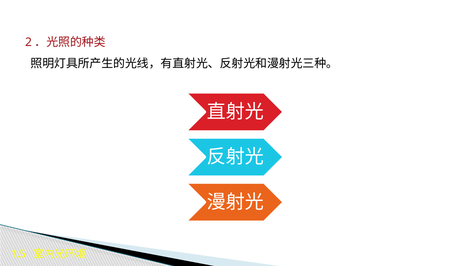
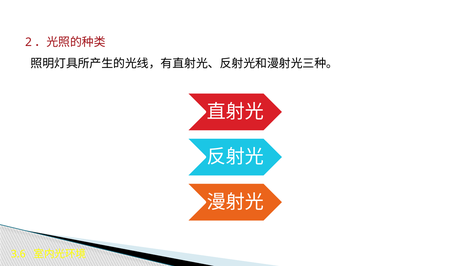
1.5: 1.5 -> 3.6
